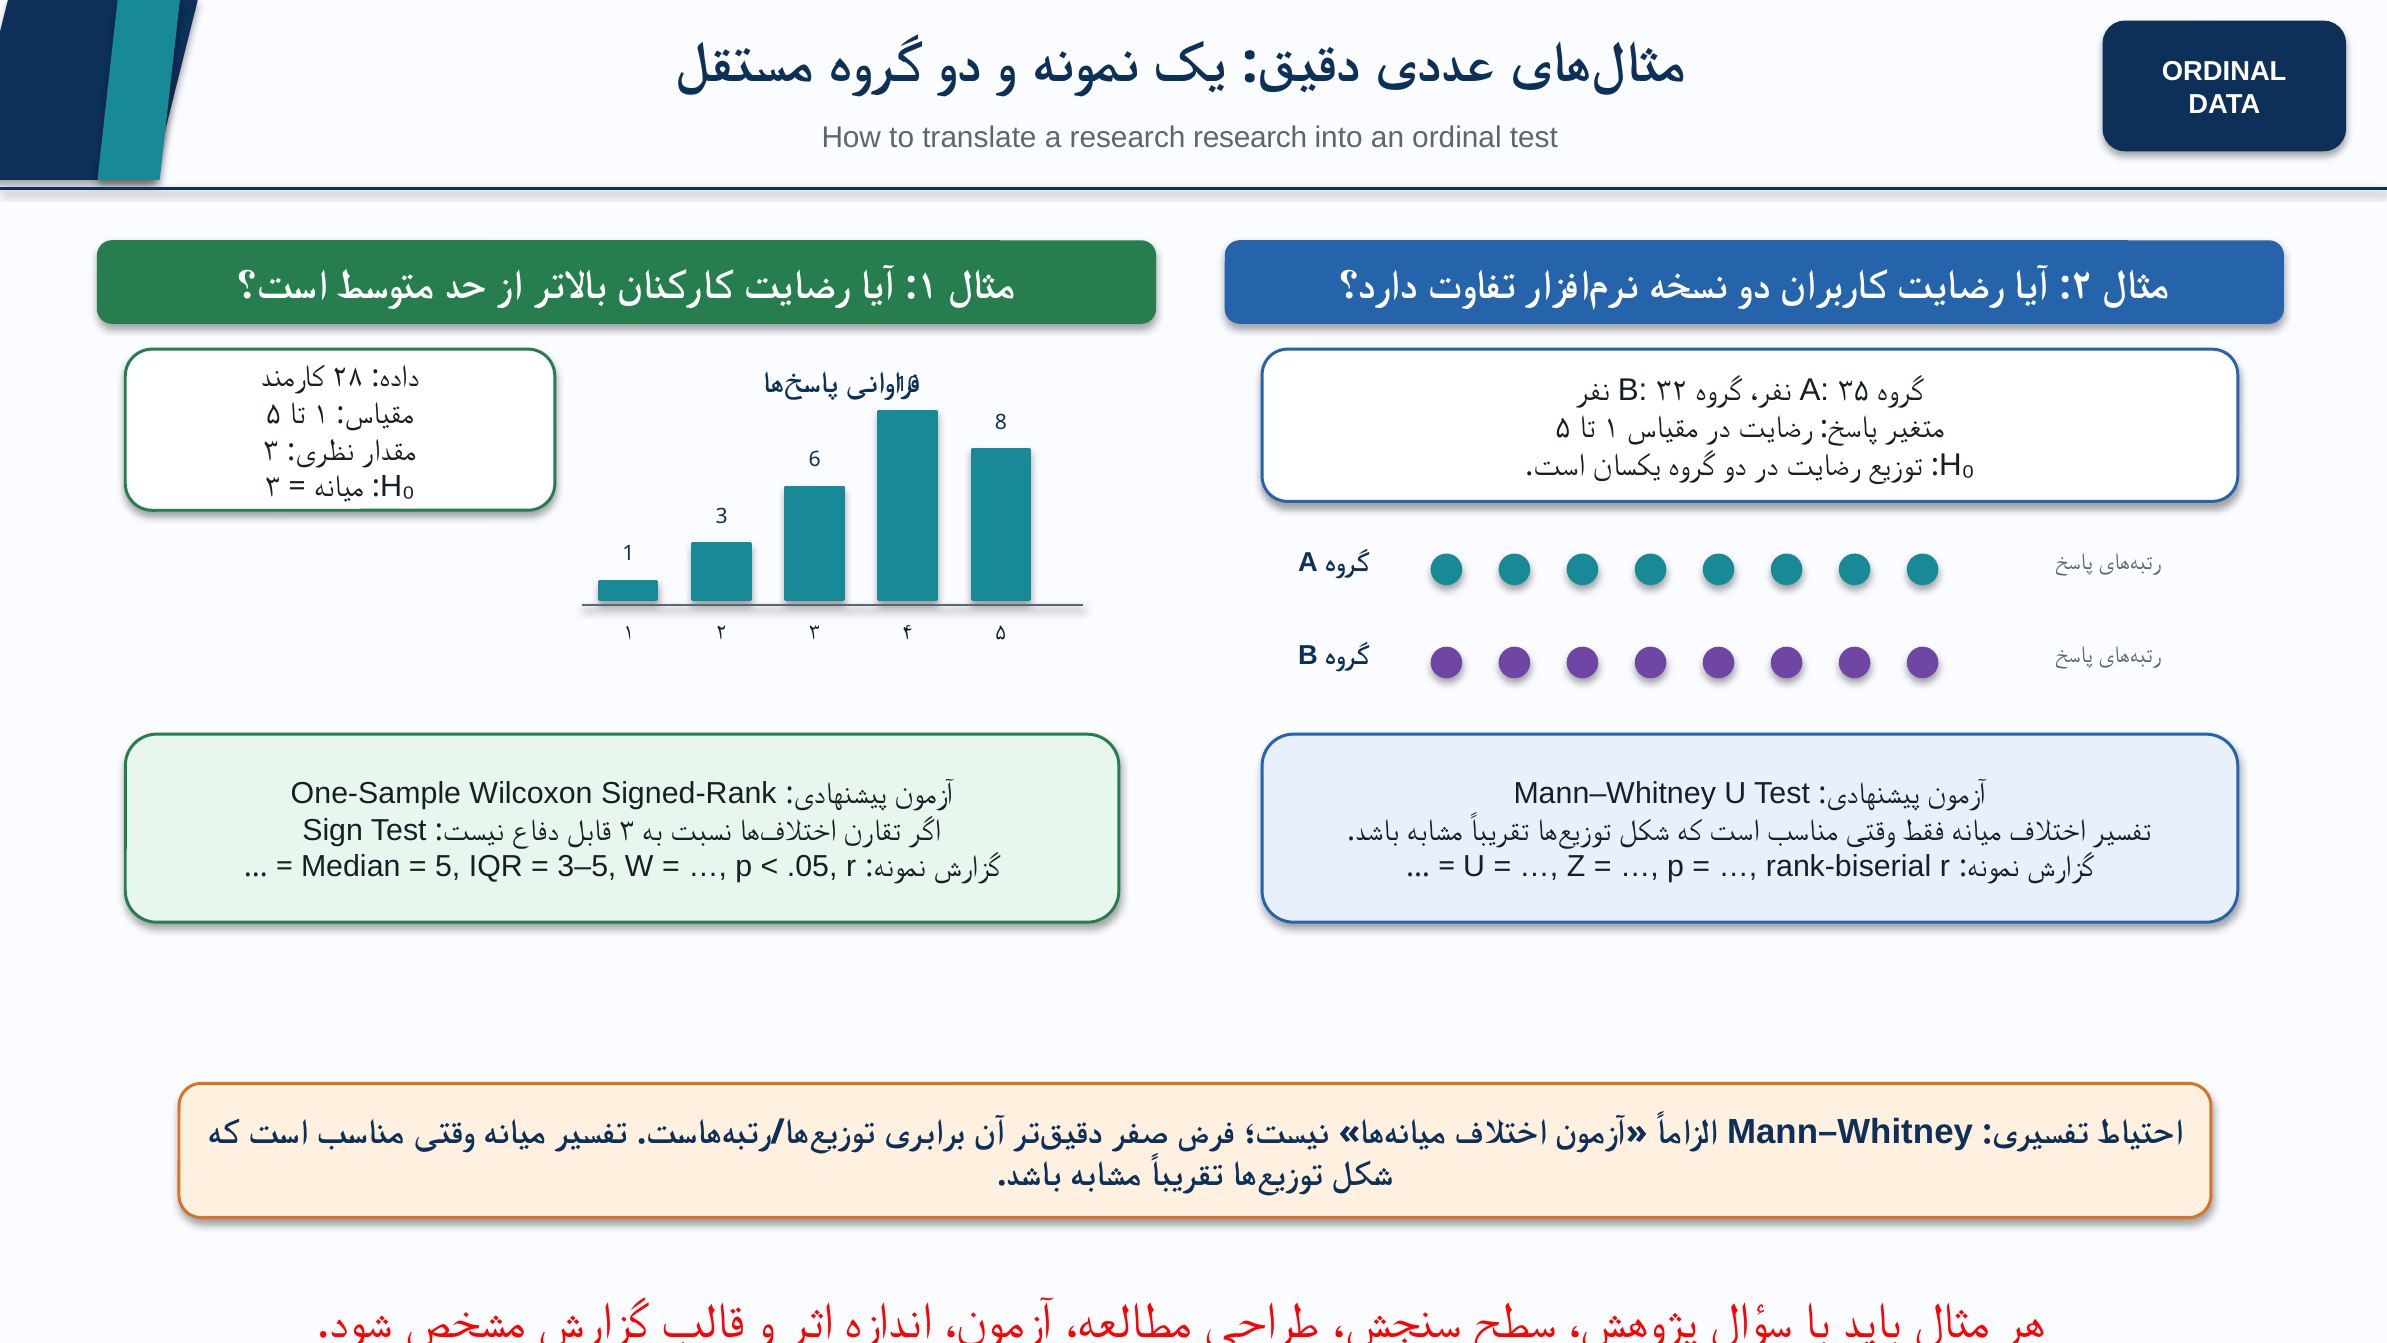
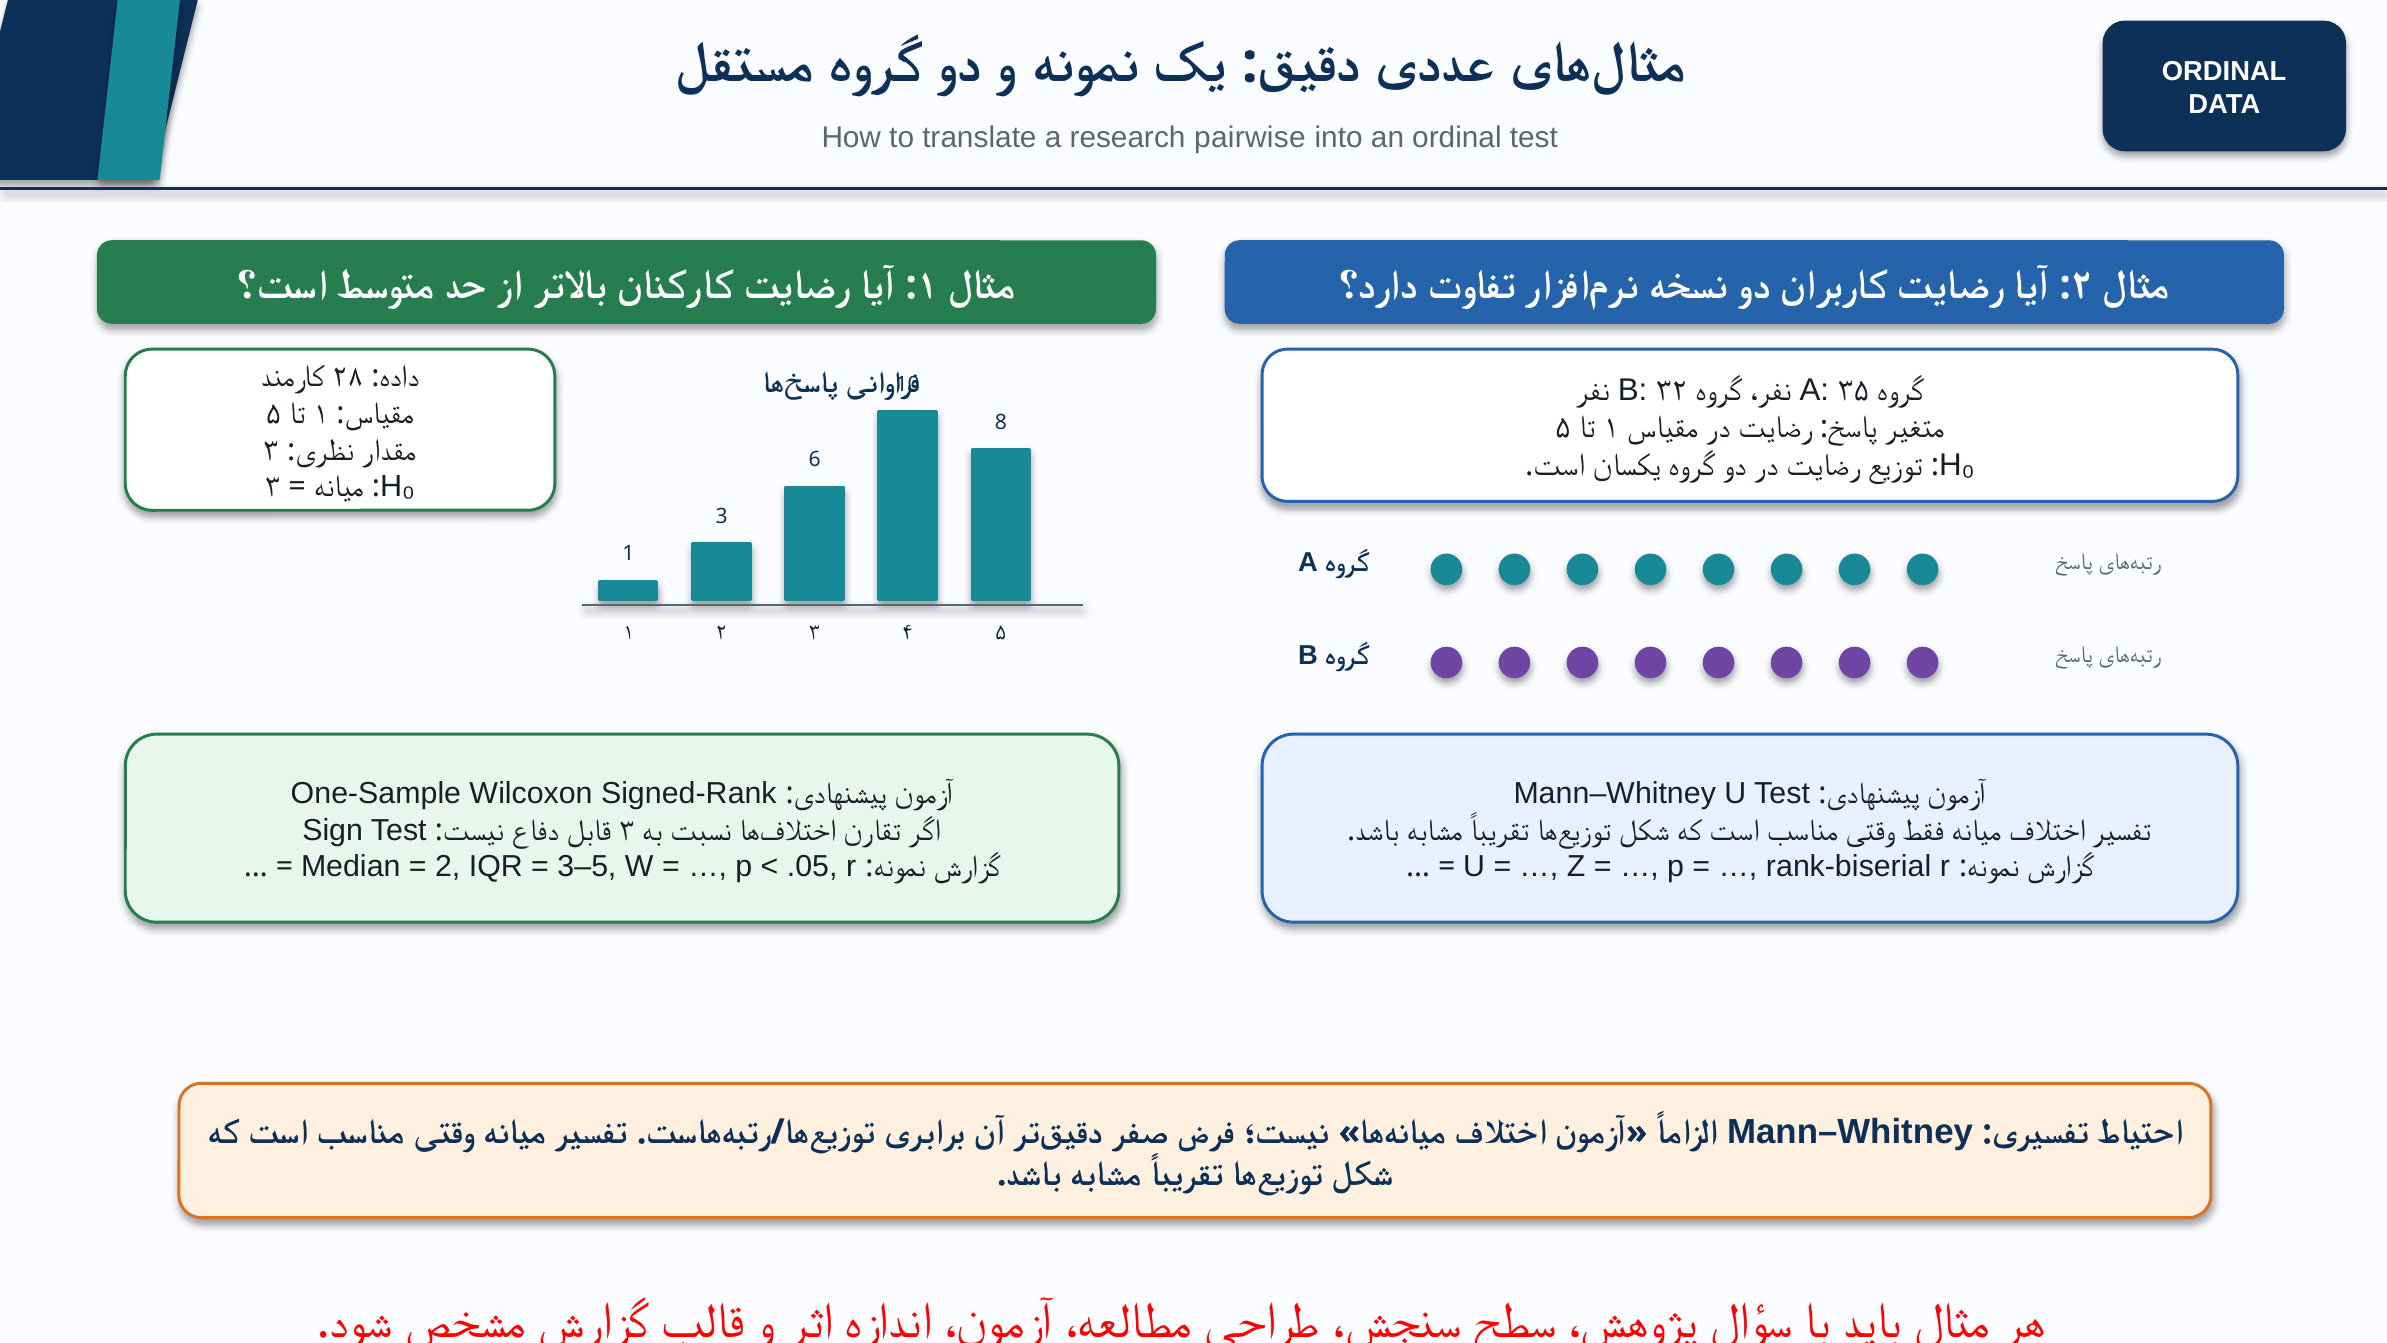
research research: research -> pairwise
5: 5 -> 2
